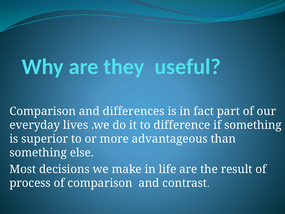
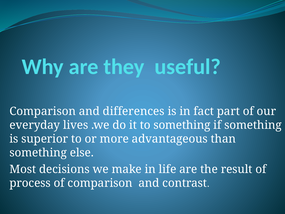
to difference: difference -> something
